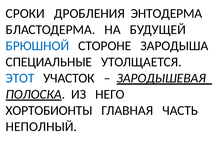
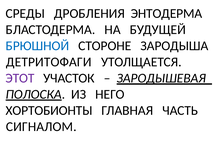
СРОКИ: СРОКИ -> СРЕДЫ
СПЕЦИАЛЬНЫЕ: СПЕЦИАЛЬНЫЕ -> ДЕТРИТОФАГИ
ЭТОТ colour: blue -> purple
НЕПОЛНЫЙ: НЕПОЛНЫЙ -> СИГНАЛОМ
